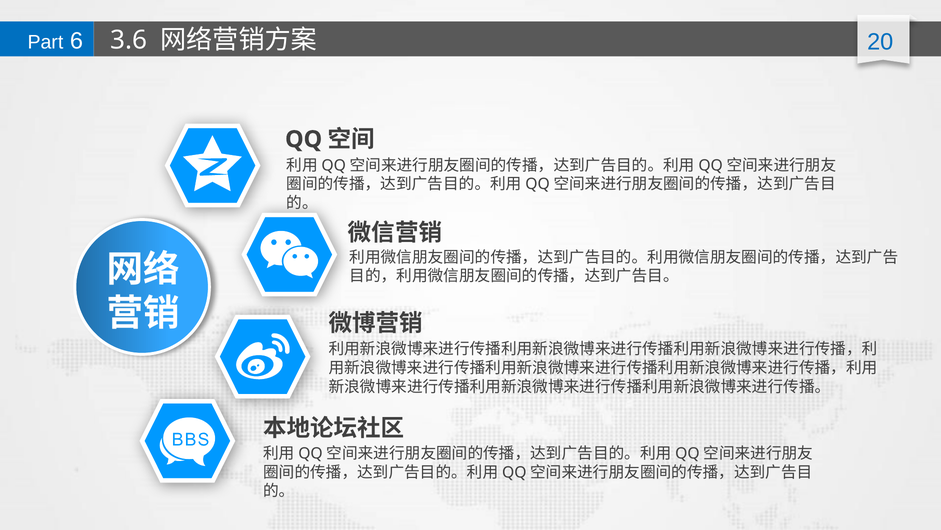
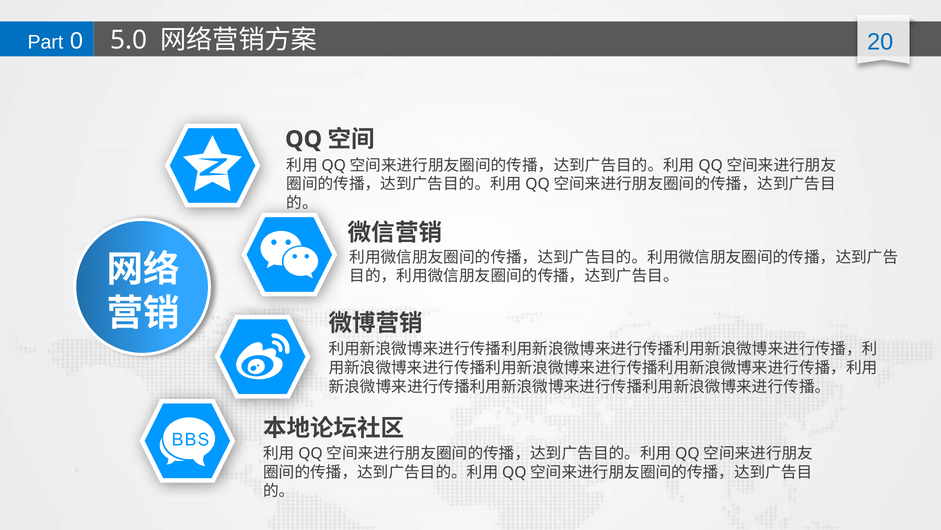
3.6: 3.6 -> 5.0
6: 6 -> 0
